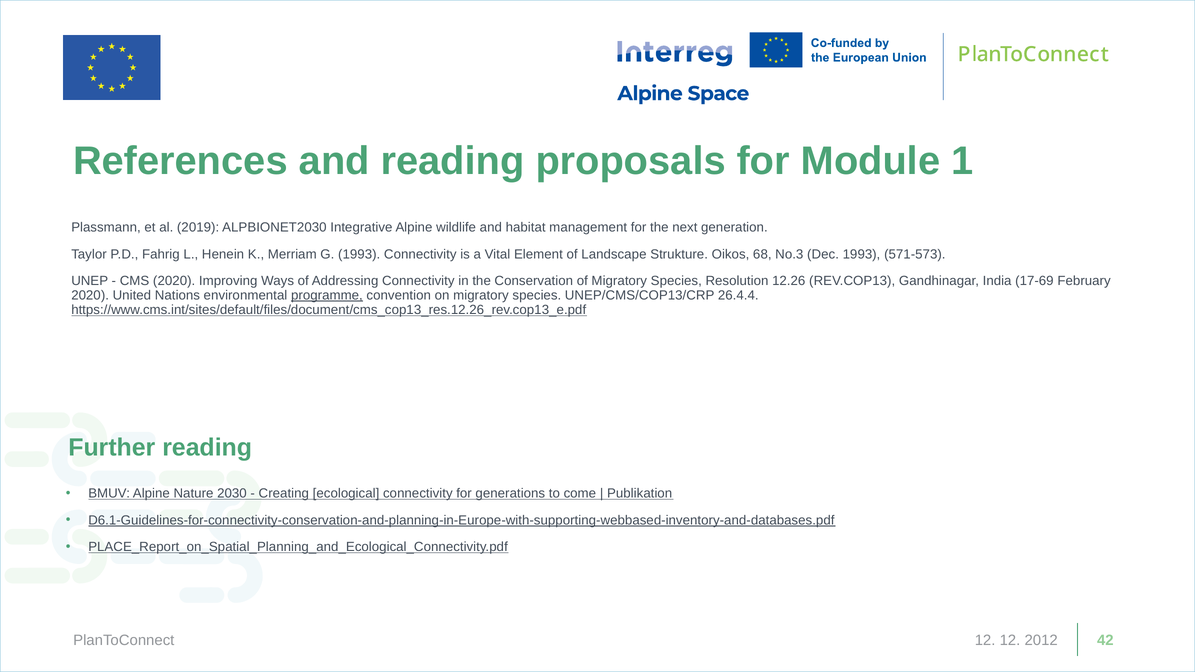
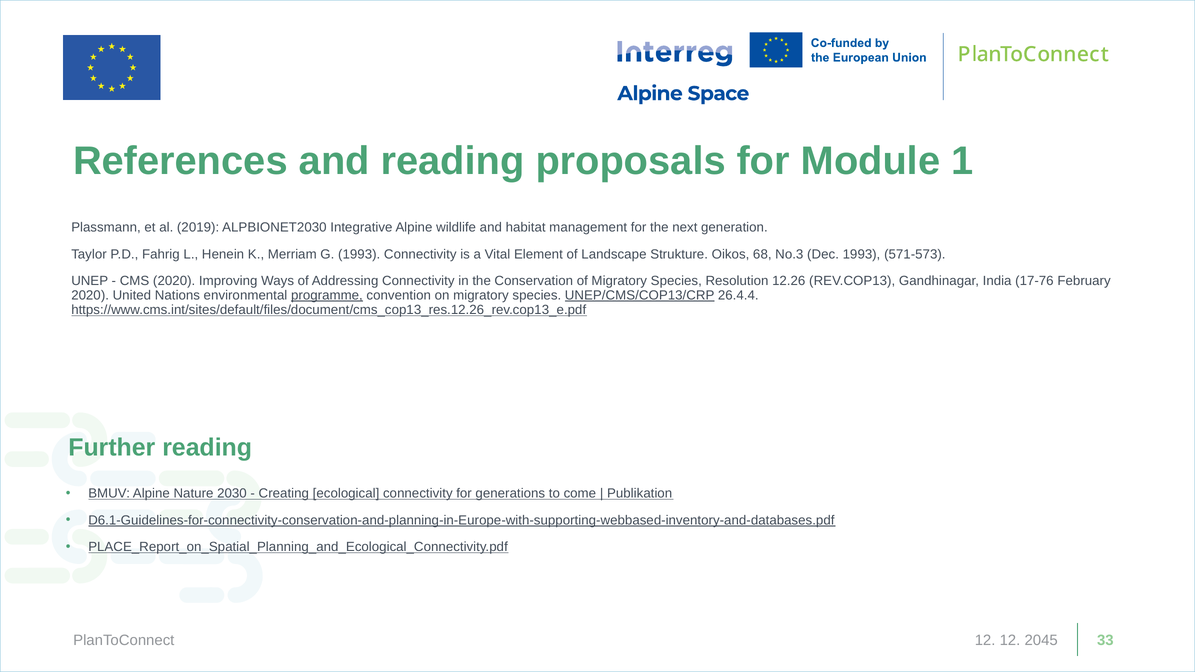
17-69: 17-69 -> 17-76
UNEP/CMS/COP13/CRP underline: none -> present
2012: 2012 -> 2045
42: 42 -> 33
